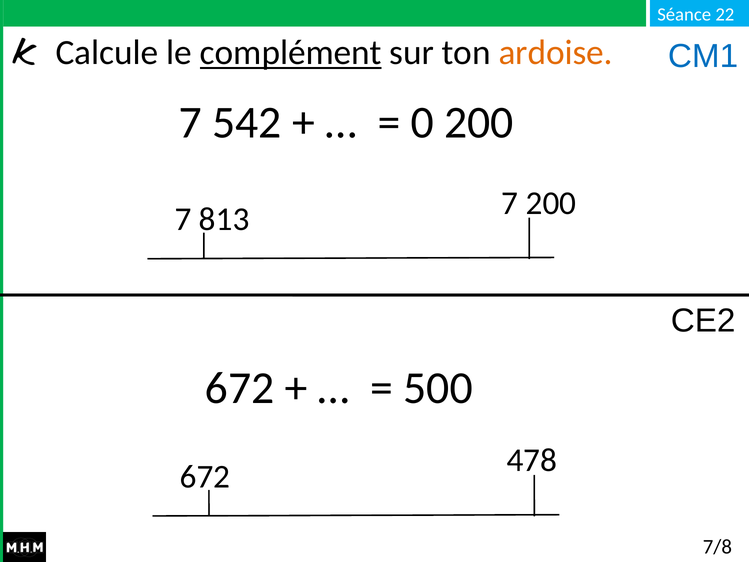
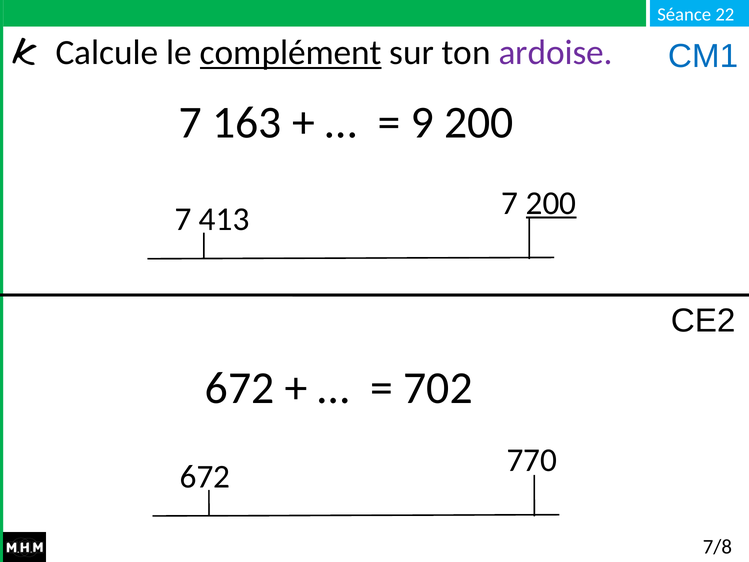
ardoise colour: orange -> purple
542: 542 -> 163
0: 0 -> 9
813: 813 -> 413
200 at (551, 203) underline: none -> present
500: 500 -> 702
478: 478 -> 770
